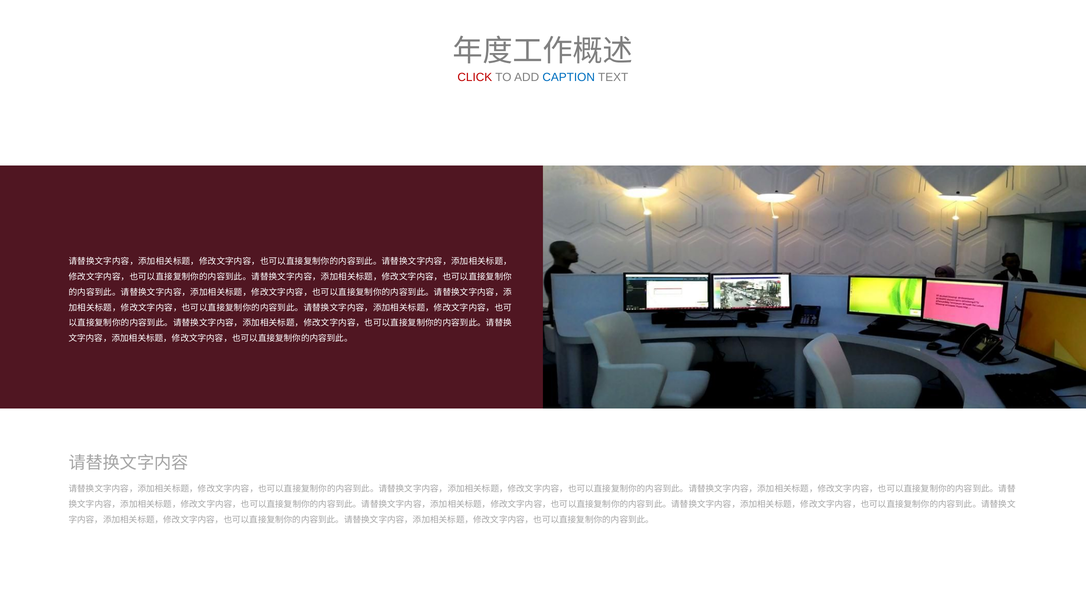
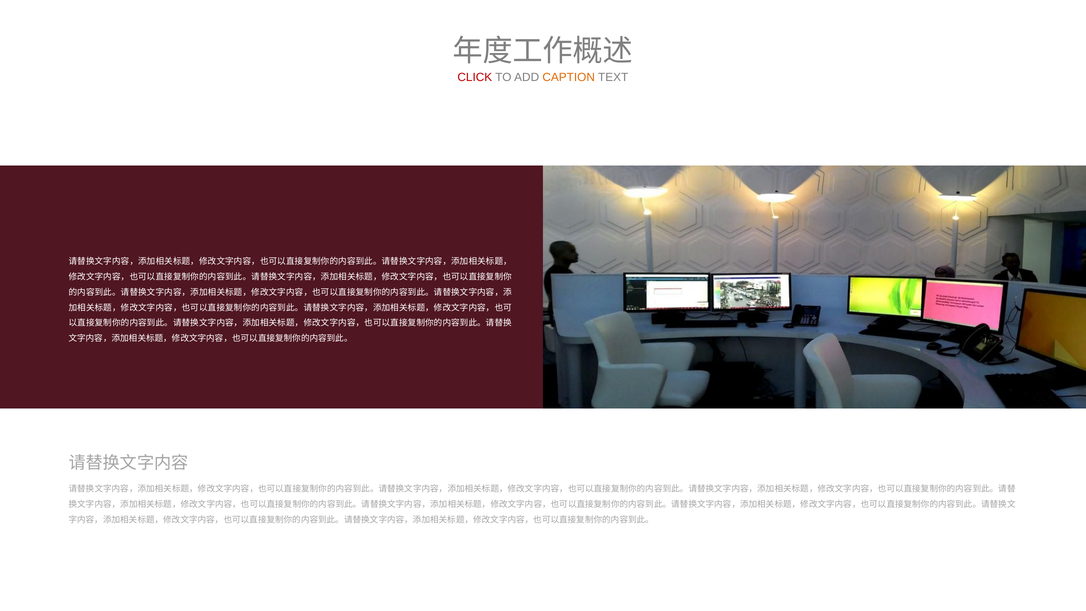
CAPTION colour: blue -> orange
